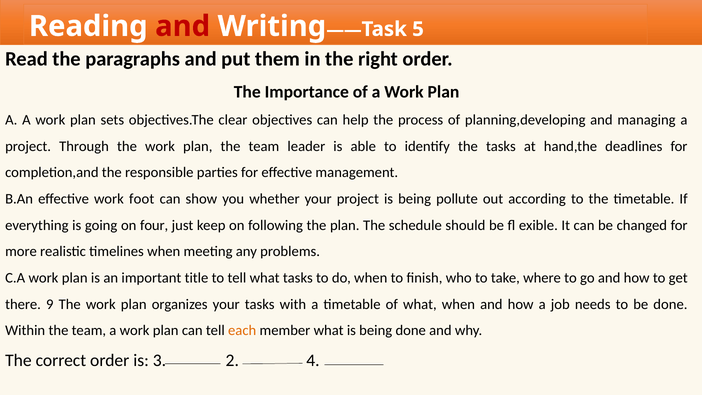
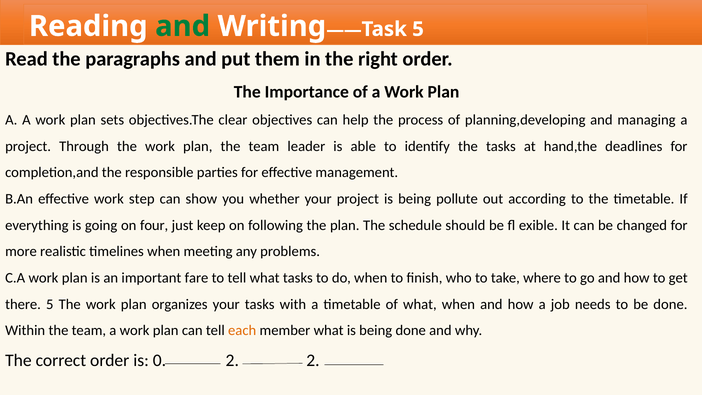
and at (183, 26) colour: red -> green
foot: foot -> step
title: title -> fare
there 9: 9 -> 5
3: 3 -> 0
2 4: 4 -> 2
